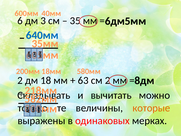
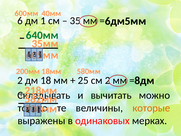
3: 3 -> 1
640мм colour: blue -> green
63: 63 -> 25
